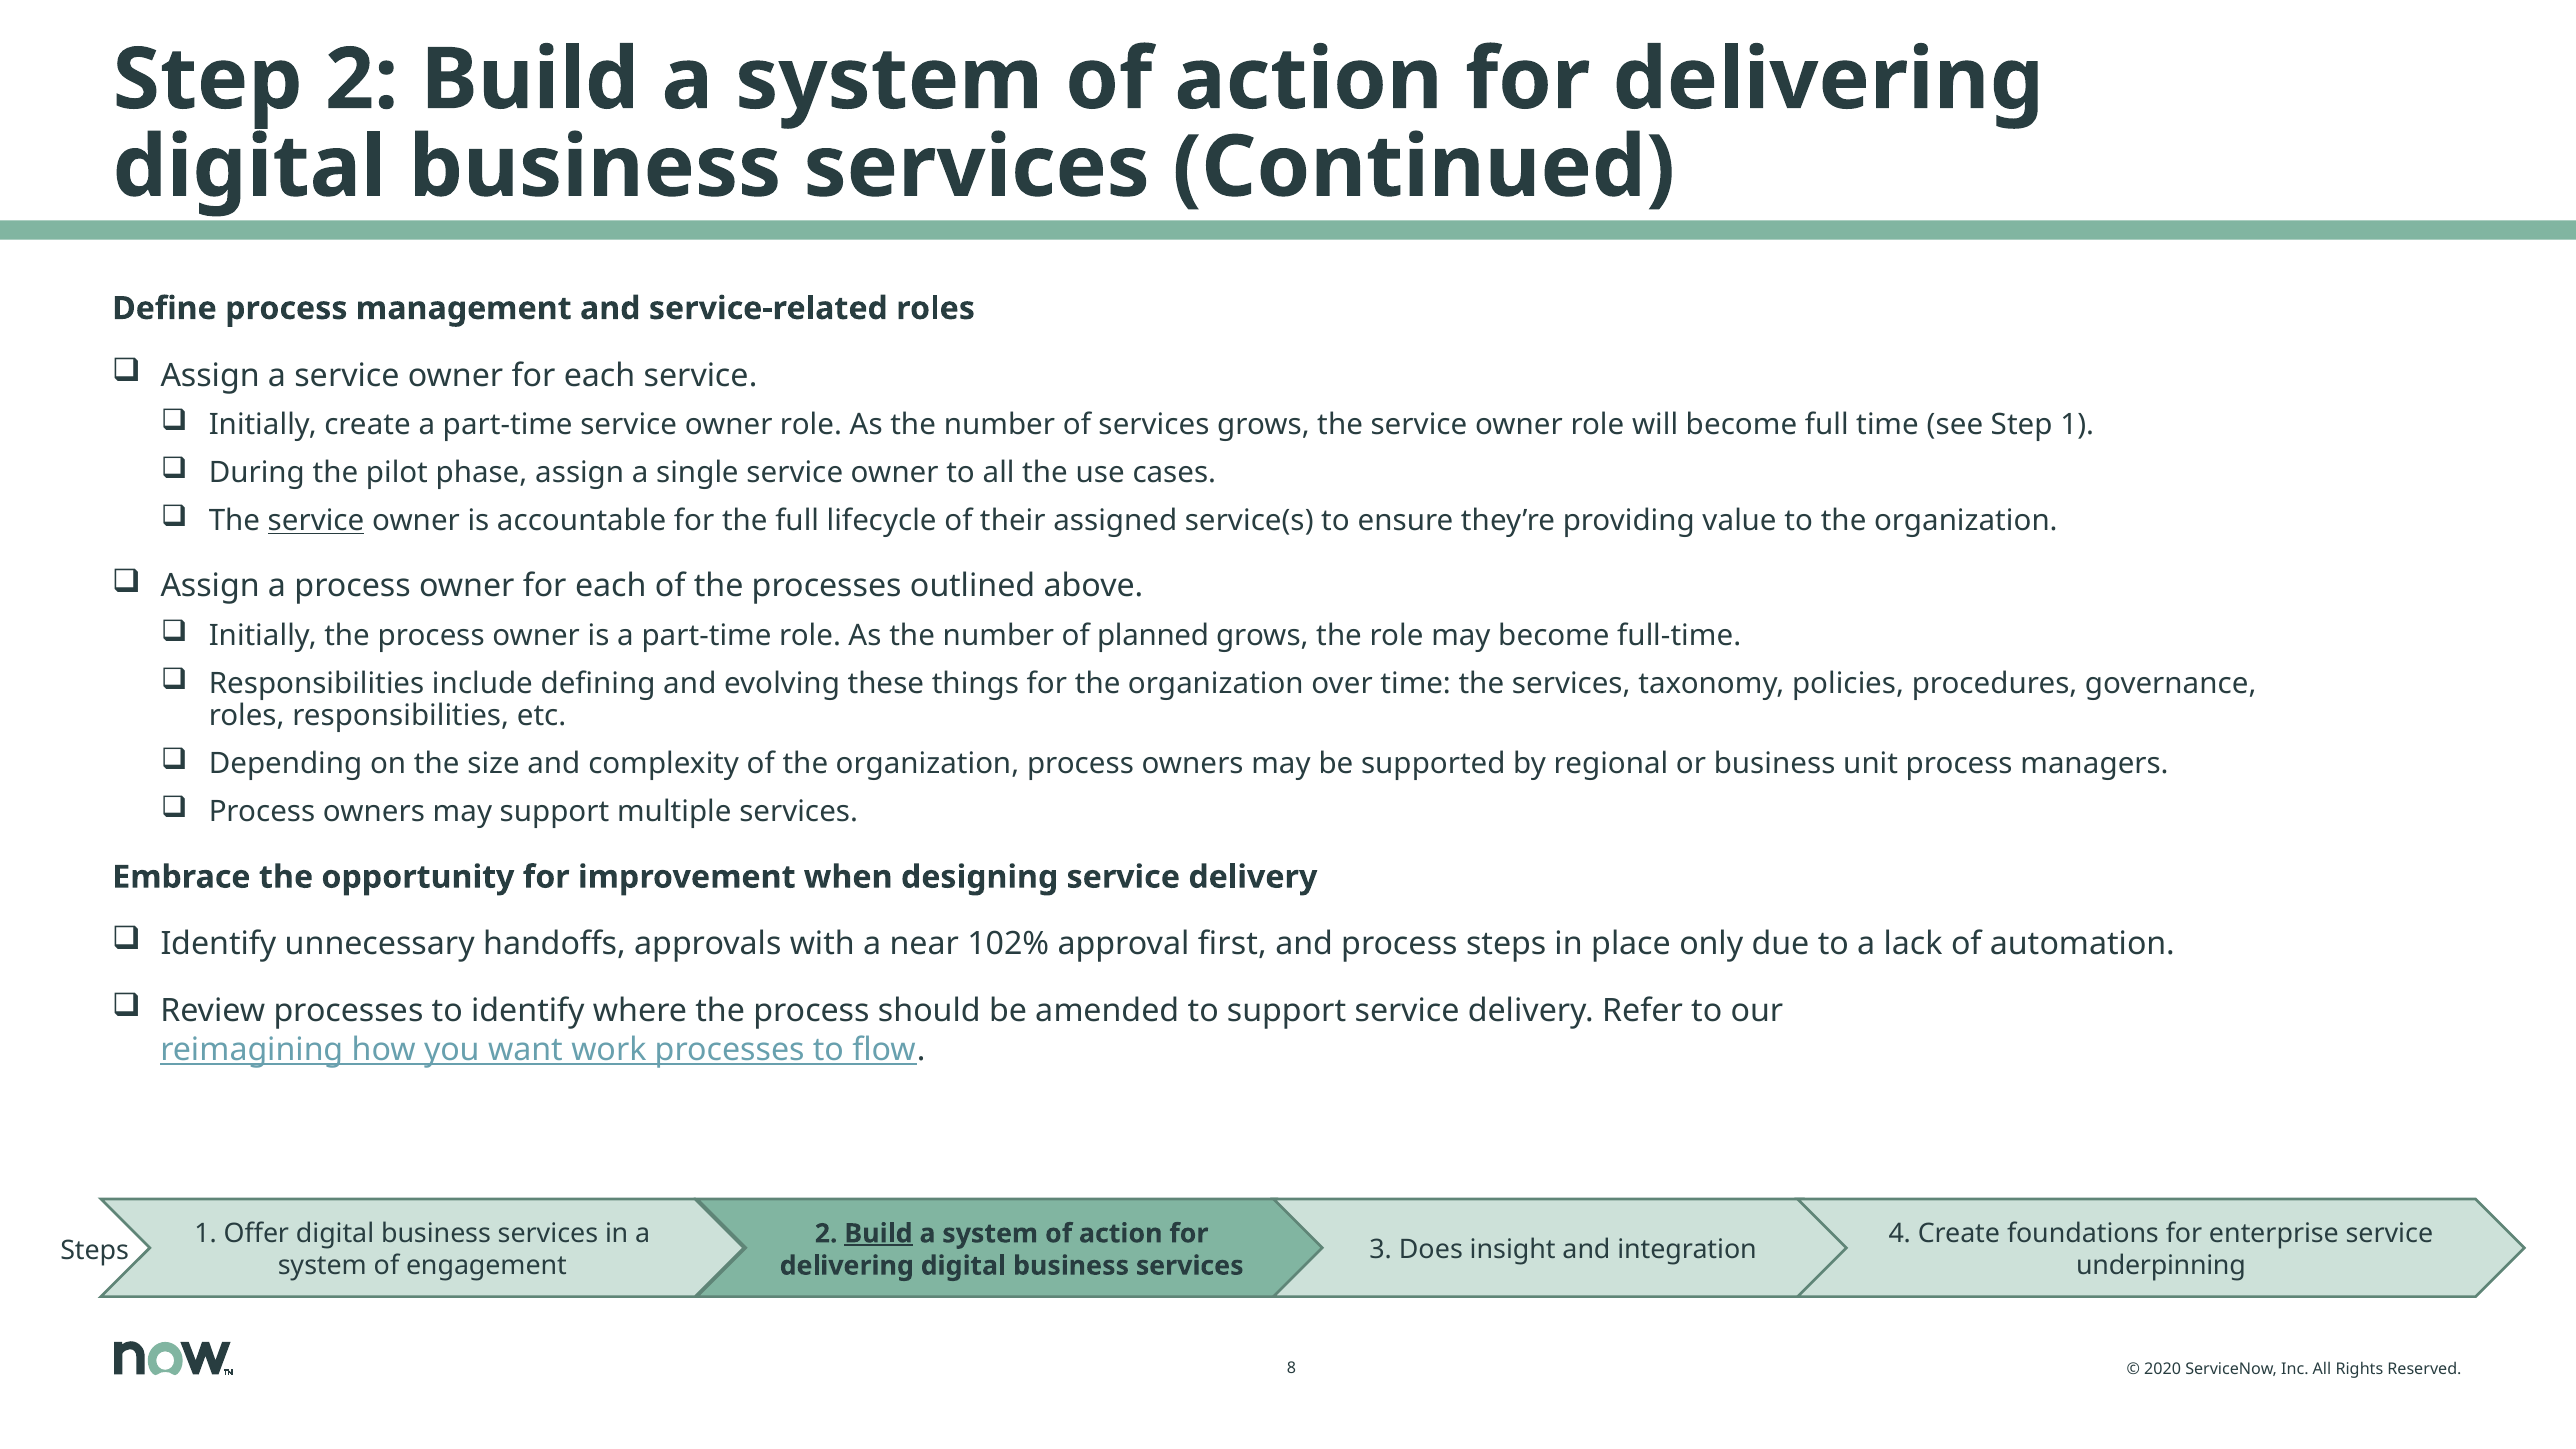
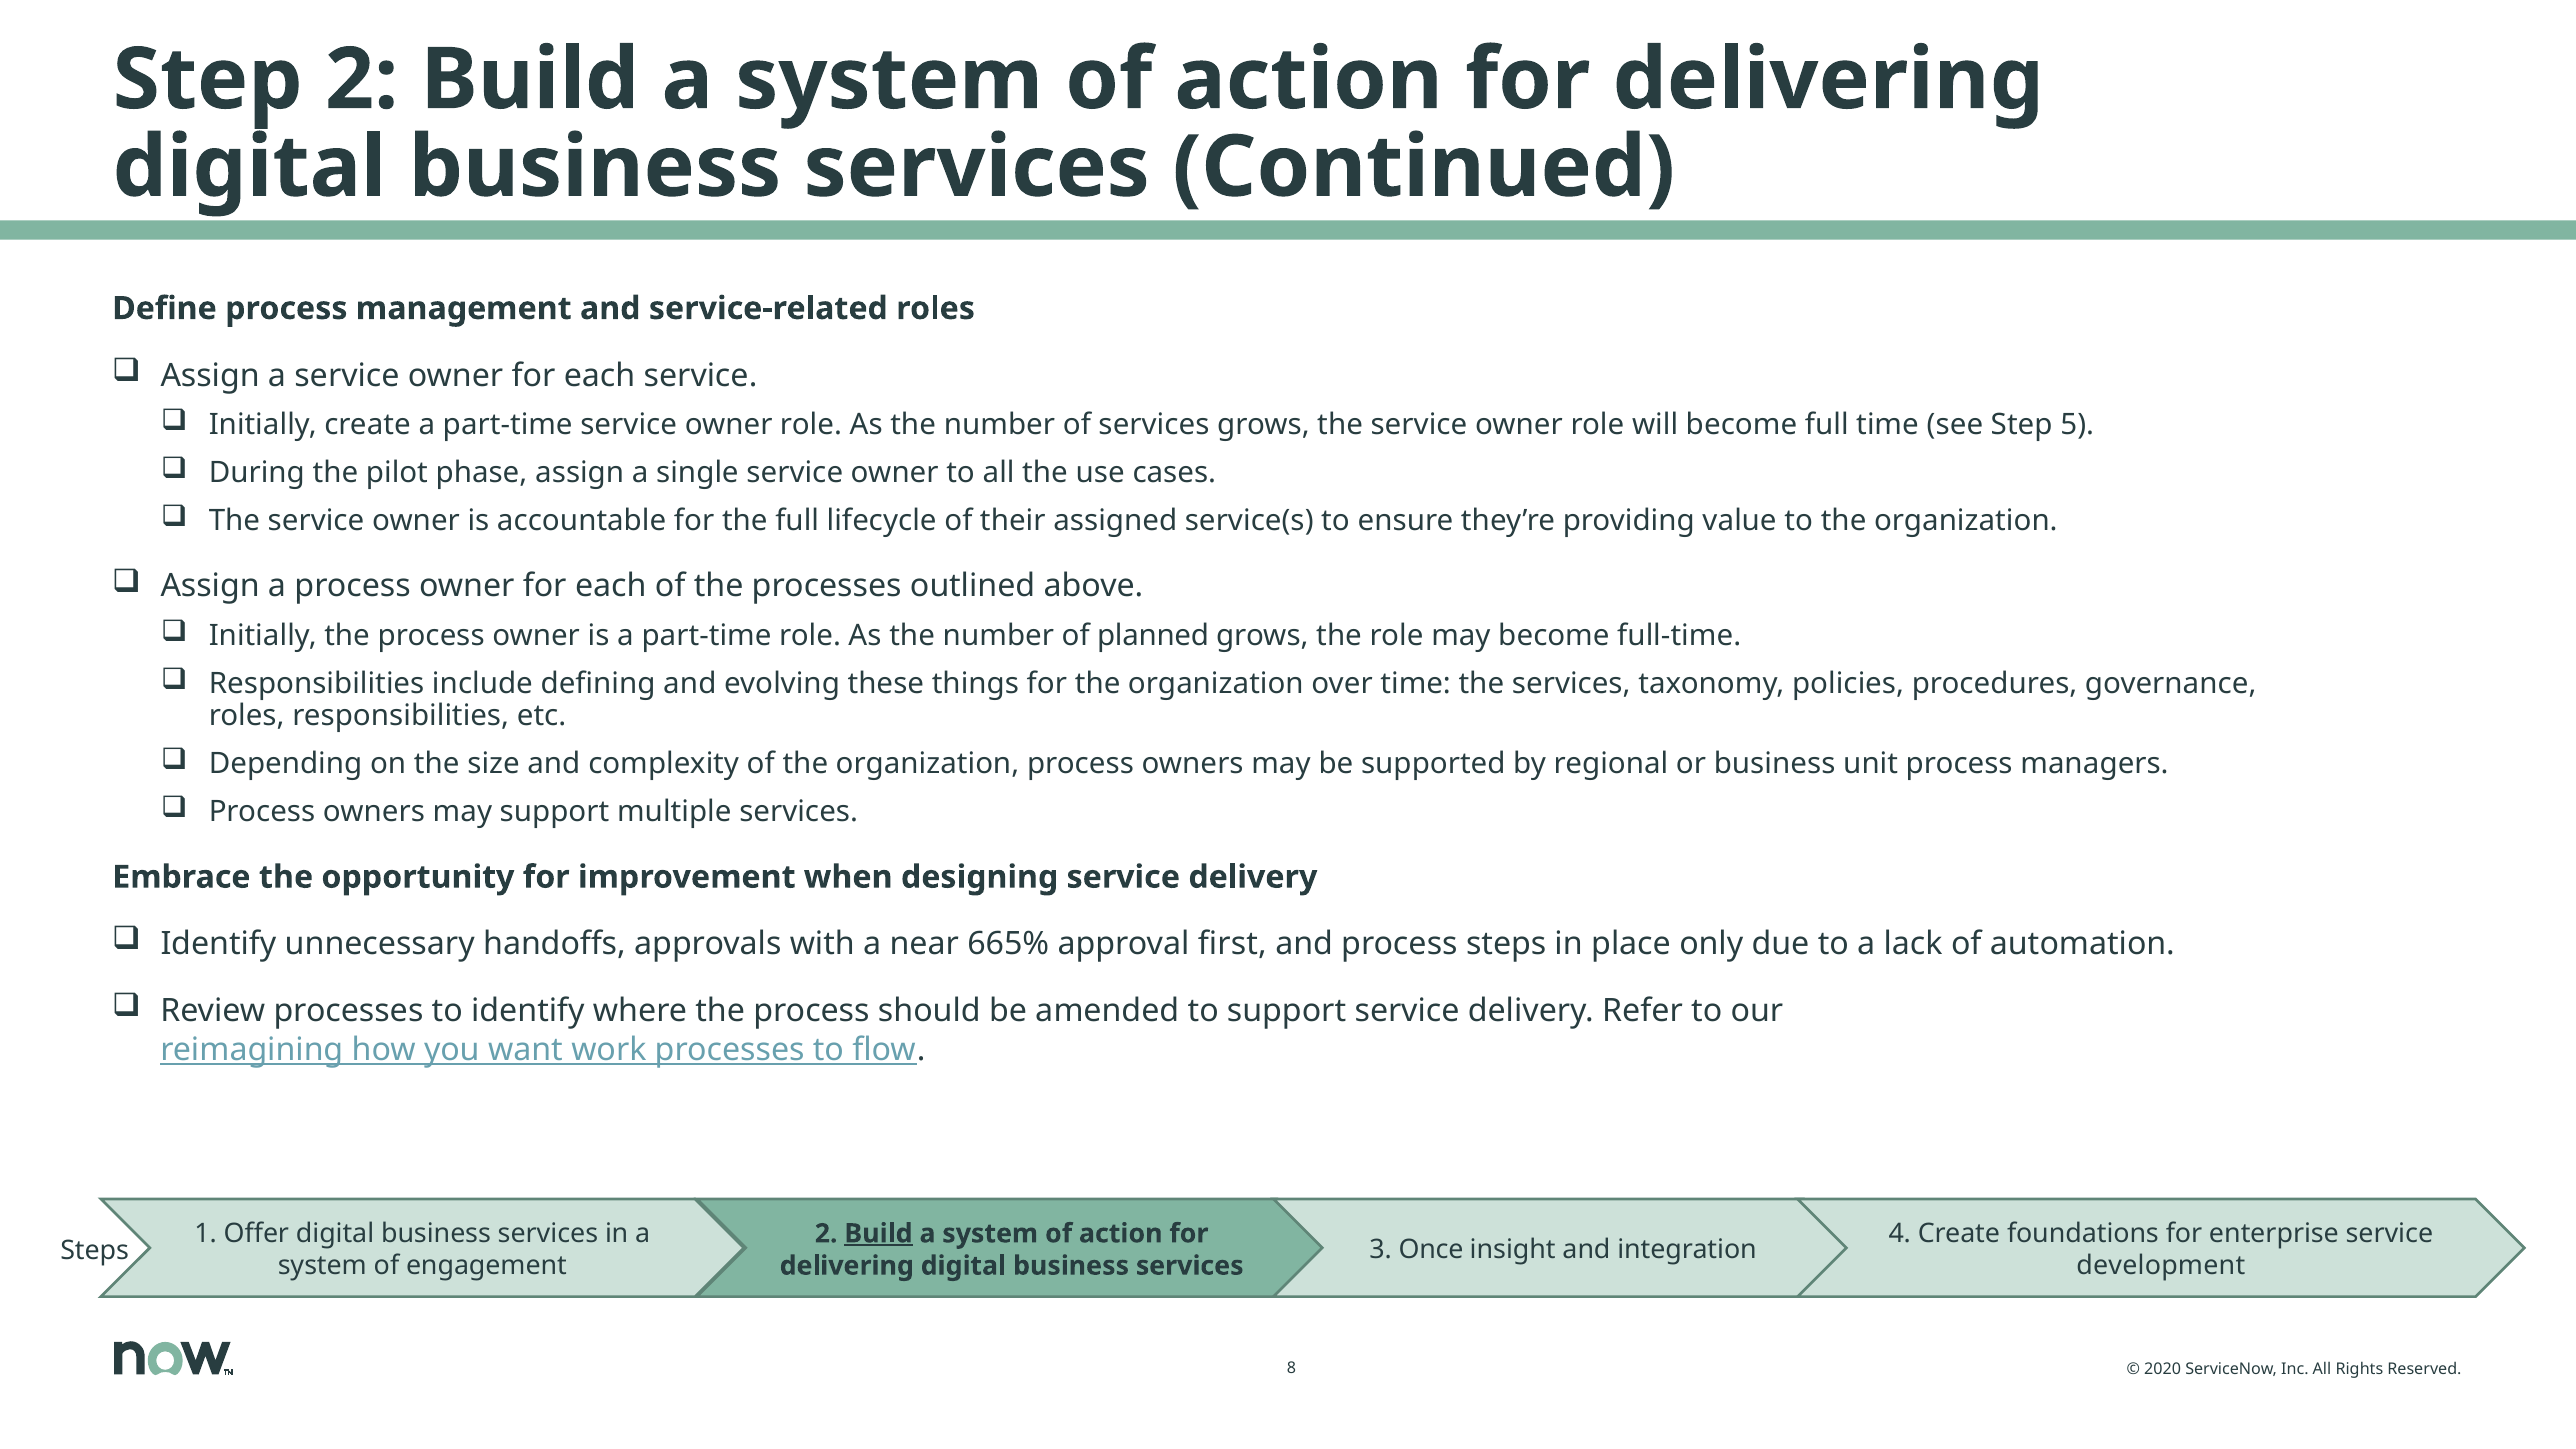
Step 1: 1 -> 5
service at (316, 521) underline: present -> none
102%: 102% -> 665%
Does: Does -> Once
underpinning: underpinning -> development
